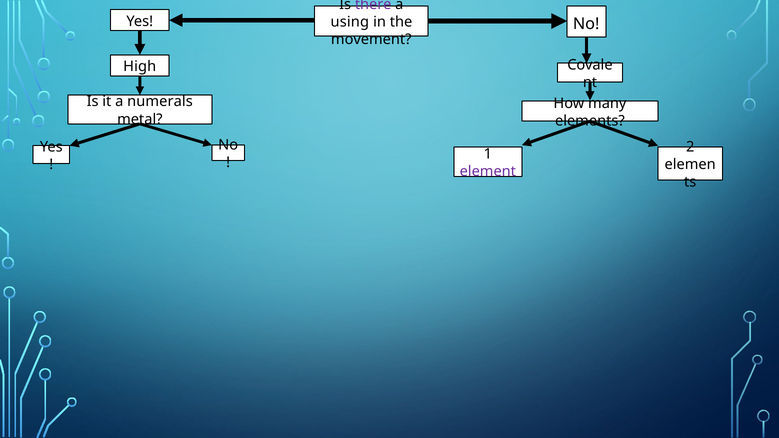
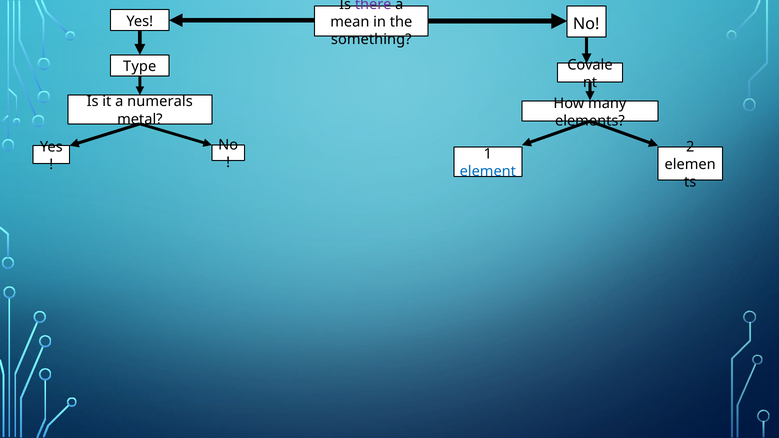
using: using -> mean
movement: movement -> something
High: High -> Type
element colour: purple -> blue
